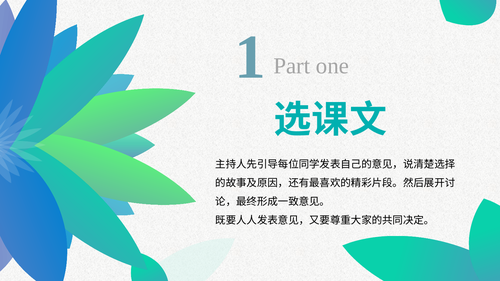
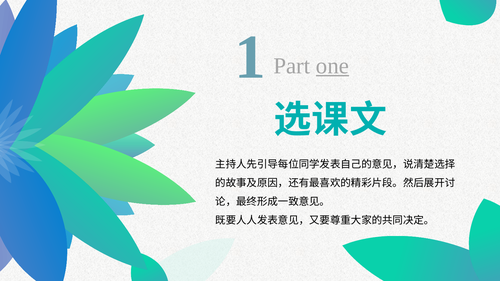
one underline: none -> present
